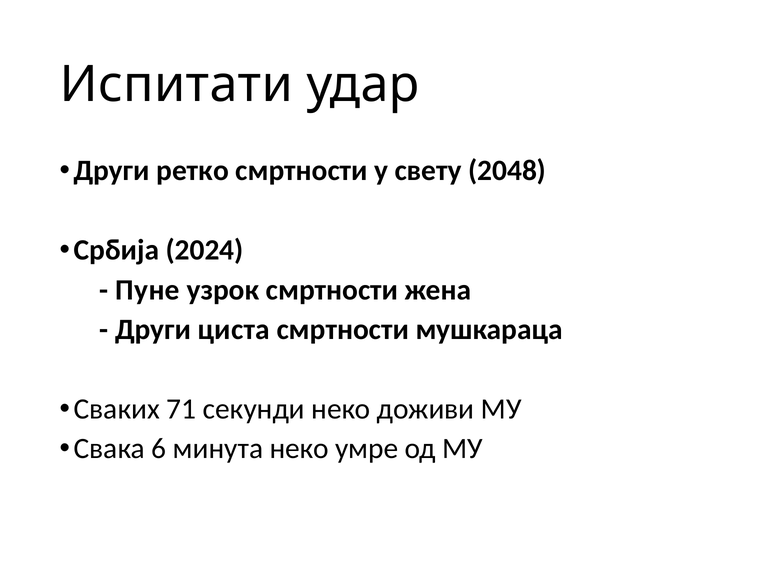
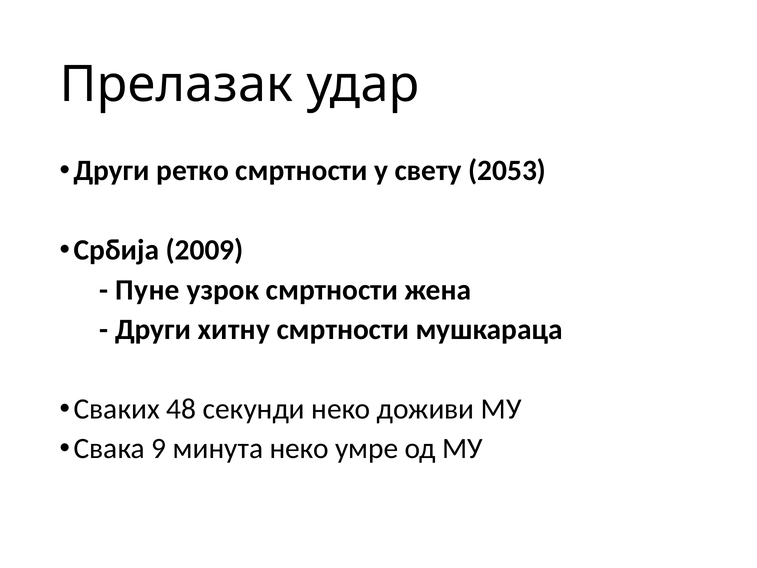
Испитати: Испитати -> Прелазак
2048: 2048 -> 2053
2024: 2024 -> 2009
циста: циста -> хитну
71: 71 -> 48
6: 6 -> 9
